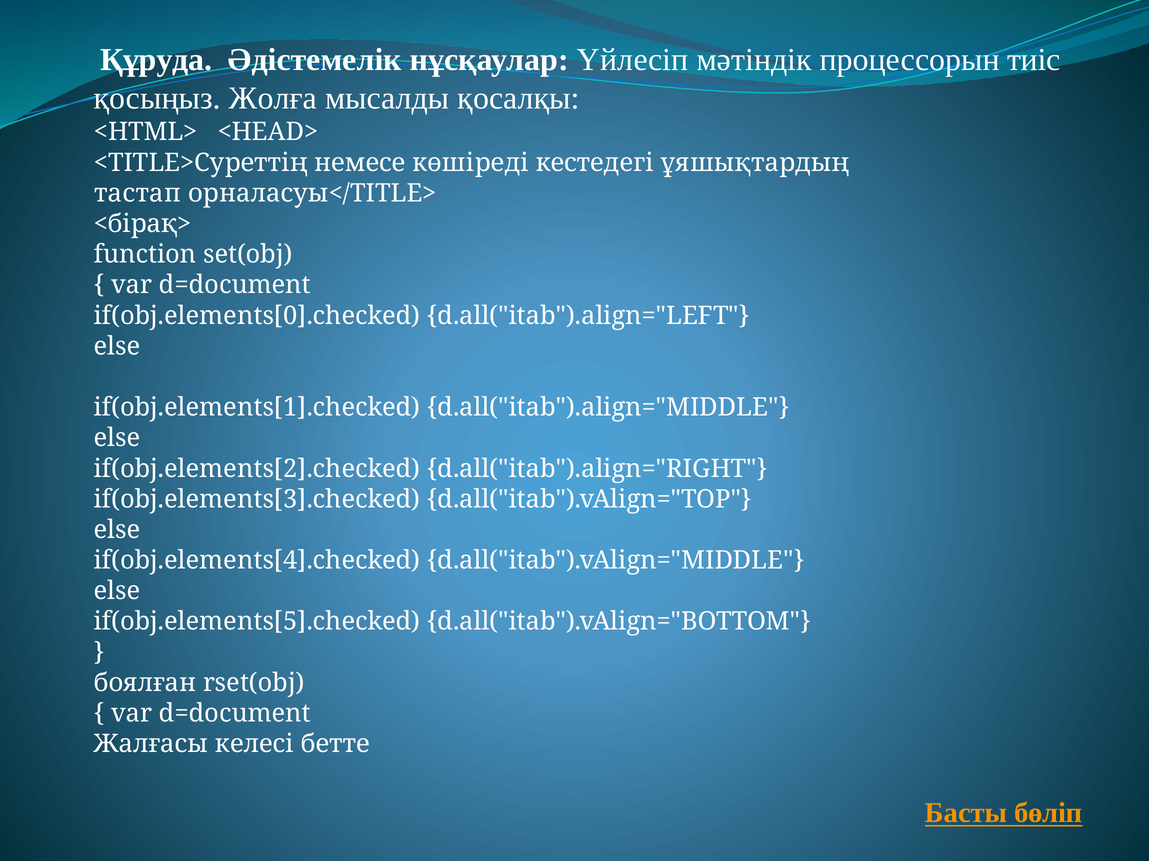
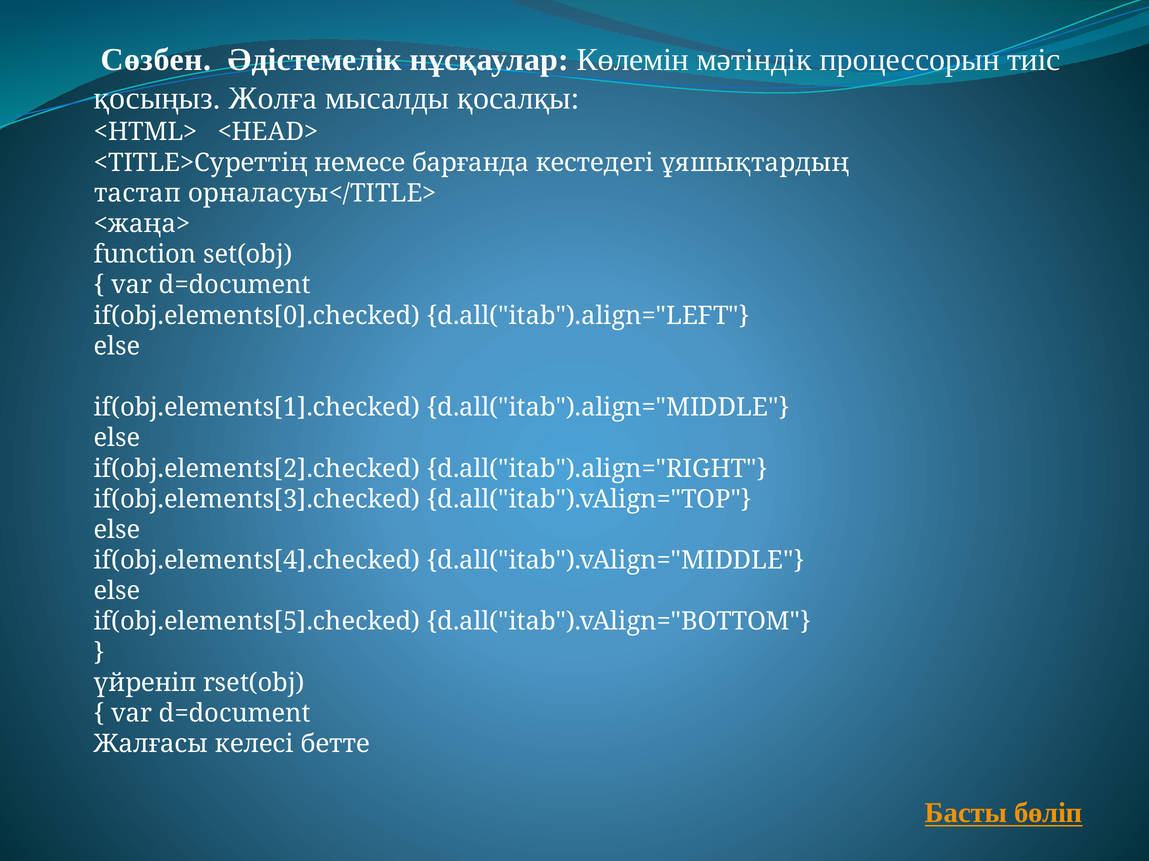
Құруда: Құруда -> Сөзбен
Үйлесіп: Үйлесіп -> Көлемін
көшіреді: көшіреді -> барғанда
<бірақ>: <бірақ> -> <жаңа>
боялған: боялған -> үйреніп
